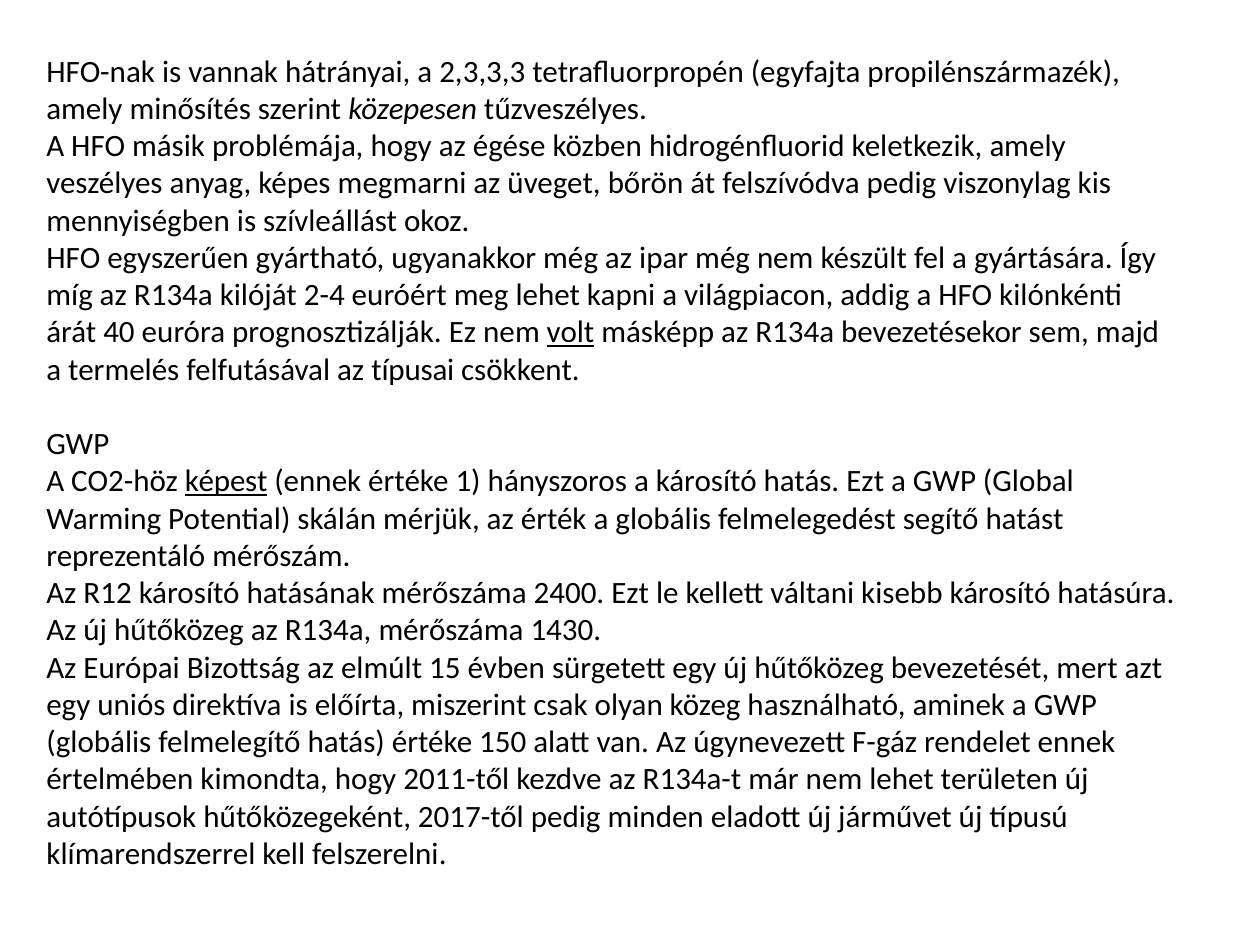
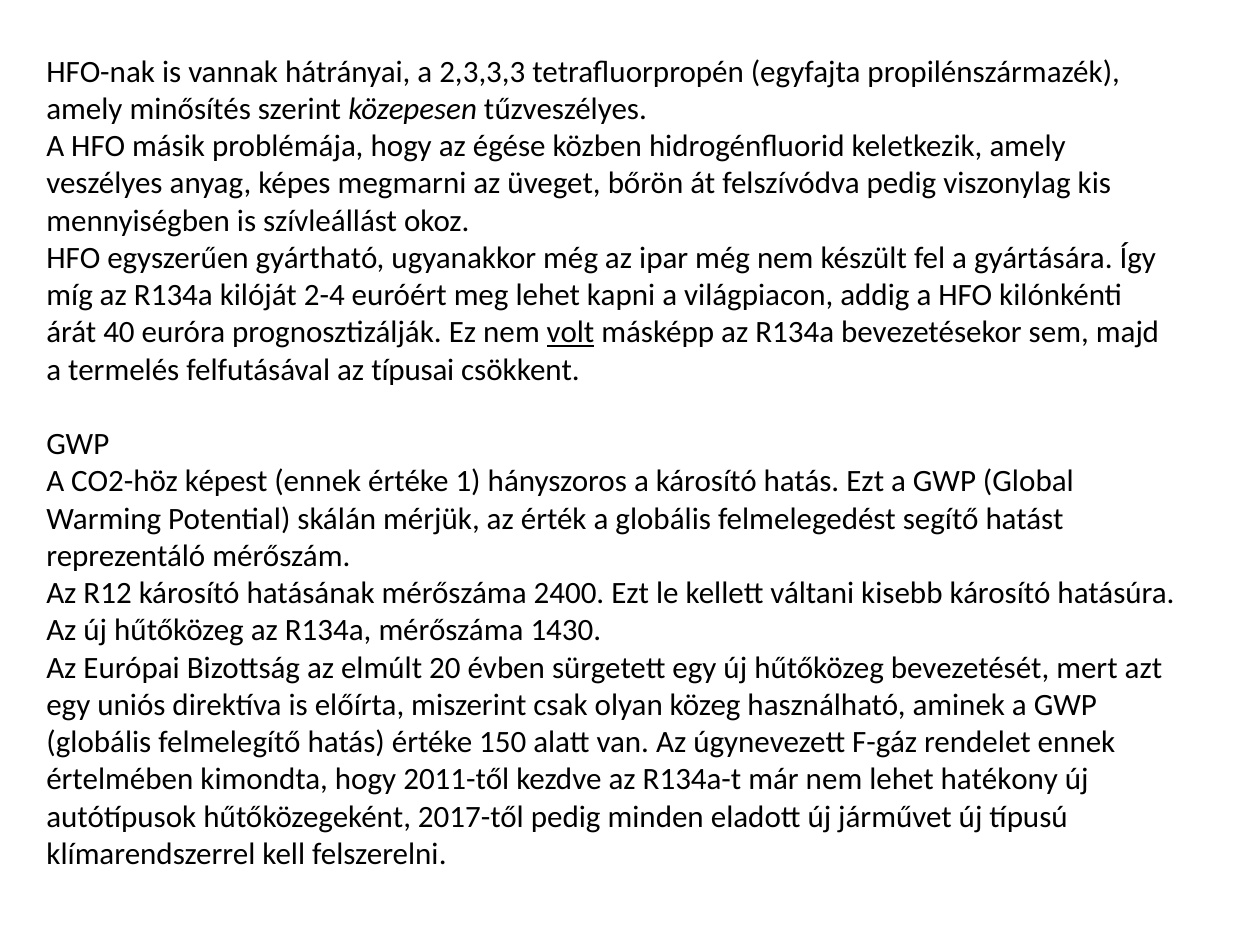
képest underline: present -> none
15: 15 -> 20
területen: területen -> hatékony
